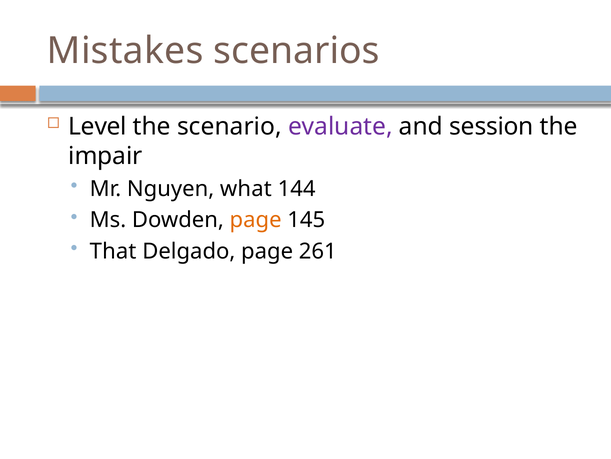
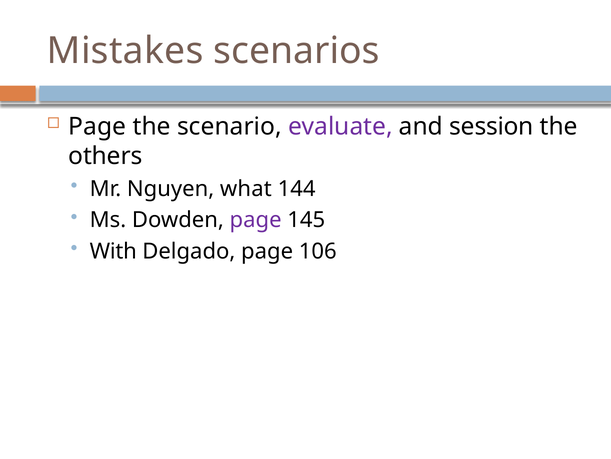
Level at (98, 126): Level -> Page
impair: impair -> others
page at (256, 220) colour: orange -> purple
That: That -> With
261: 261 -> 106
